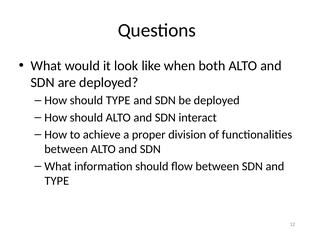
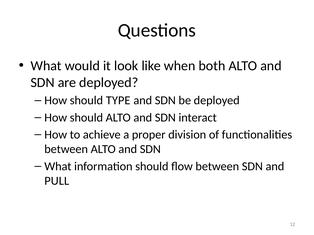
TYPE at (57, 181): TYPE -> PULL
